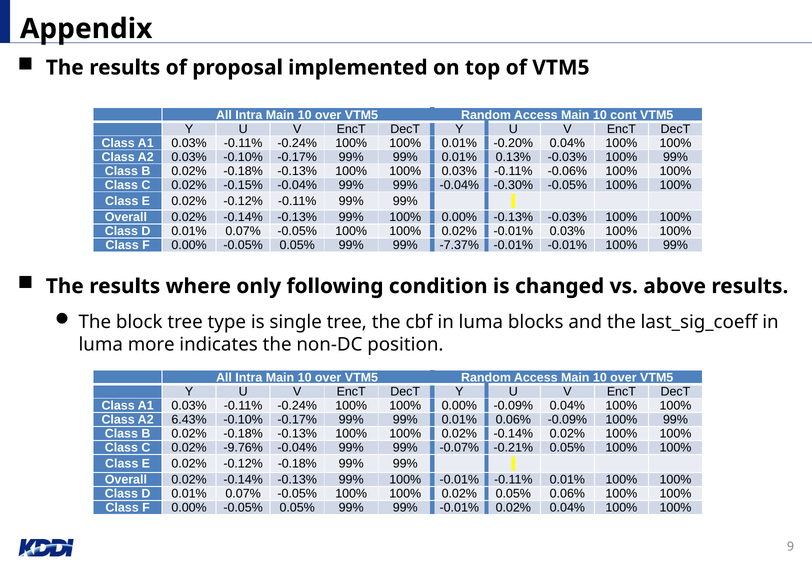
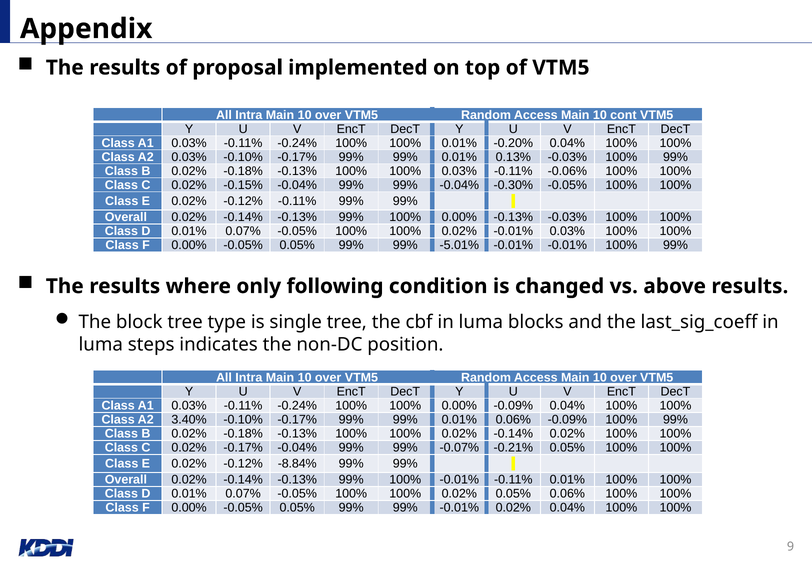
-7.37%: -7.37% -> -5.01%
more: more -> steps
6.43%: 6.43% -> 3.40%
0.02% -9.76%: -9.76% -> -0.17%
-0.12% -0.18%: -0.18% -> -8.84%
